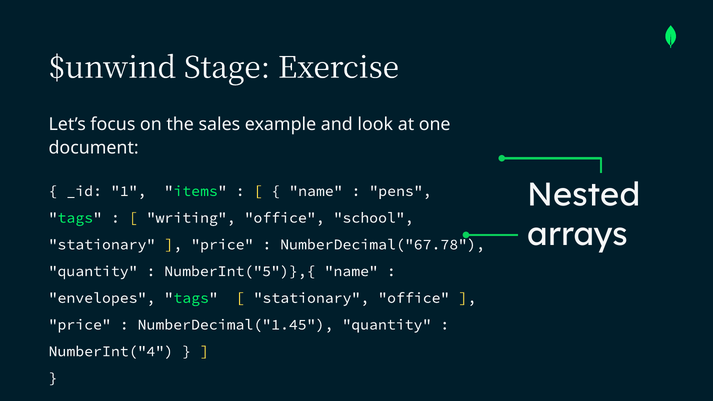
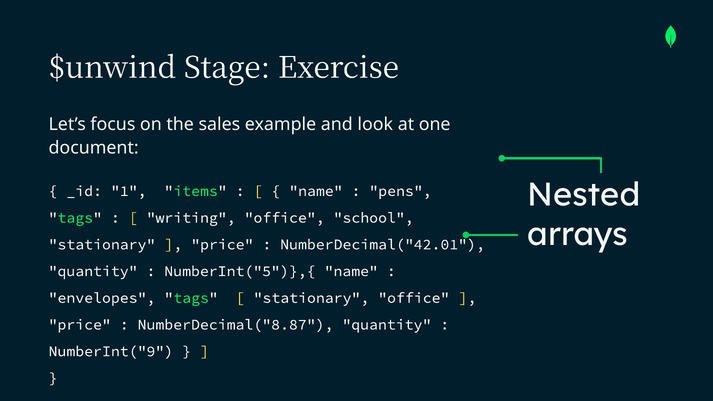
NumberDecimal("67.78: NumberDecimal("67.78 -> NumberDecimal("42.01
NumberDecimal("1.45: NumberDecimal("1.45 -> NumberDecimal("8.87
NumberInt("4: NumberInt("4 -> NumberInt("9
